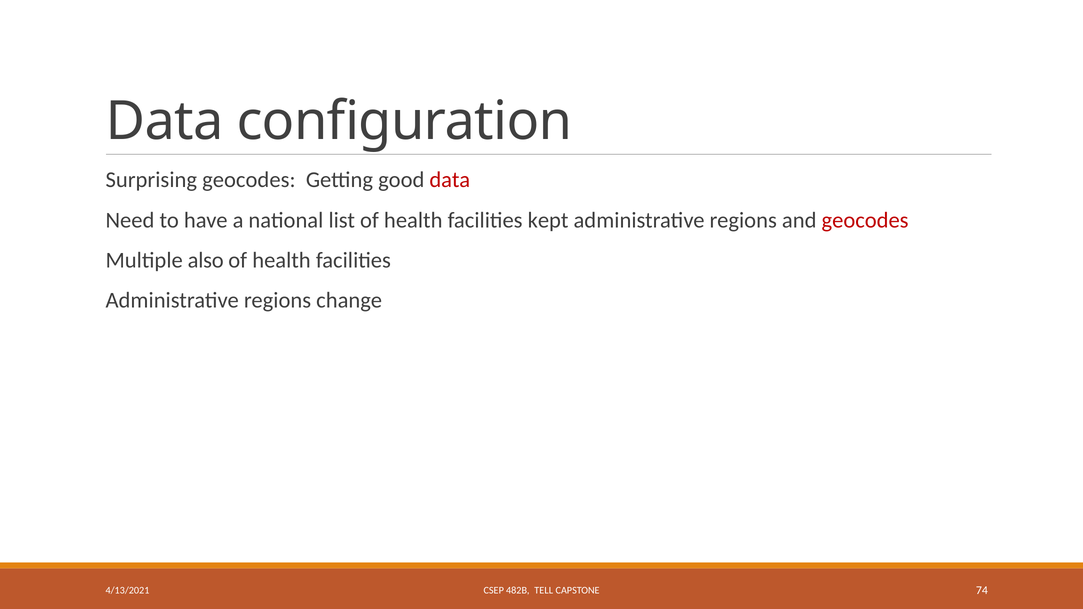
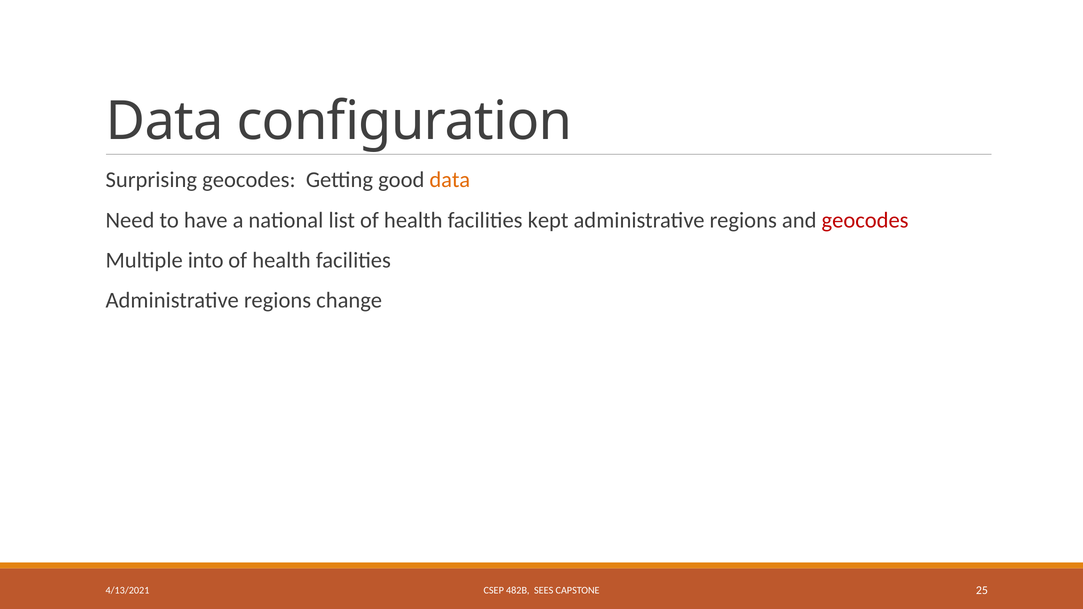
data at (450, 180) colour: red -> orange
also: also -> into
TELL: TELL -> SEES
74: 74 -> 25
